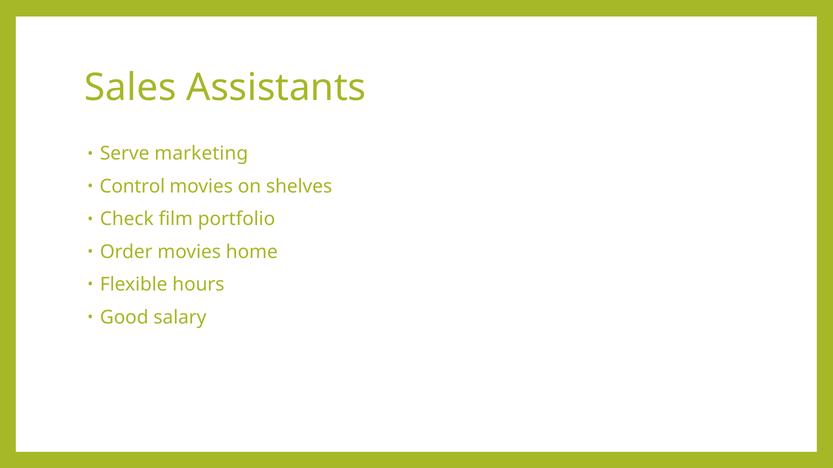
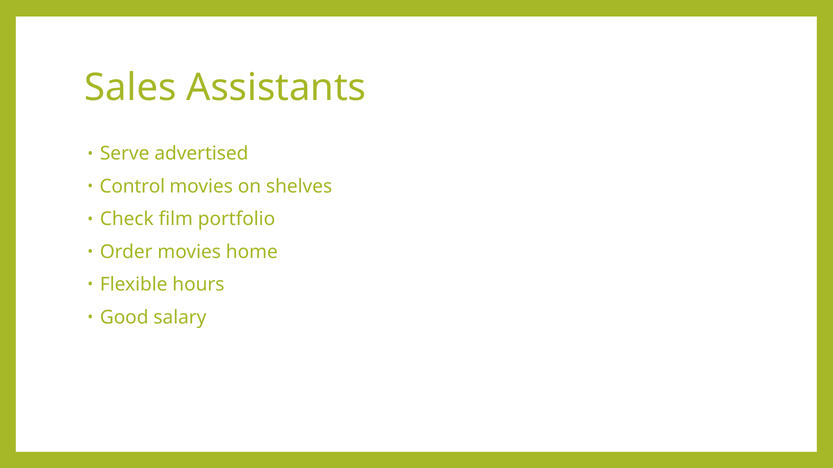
marketing: marketing -> advertised
